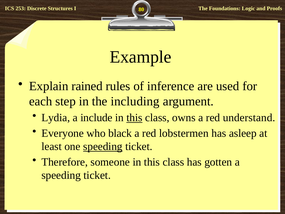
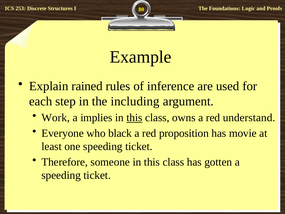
Lydia: Lydia -> Work
include: include -> implies
lobstermen: lobstermen -> proposition
asleep: asleep -> movie
speeding at (103, 146) underline: present -> none
